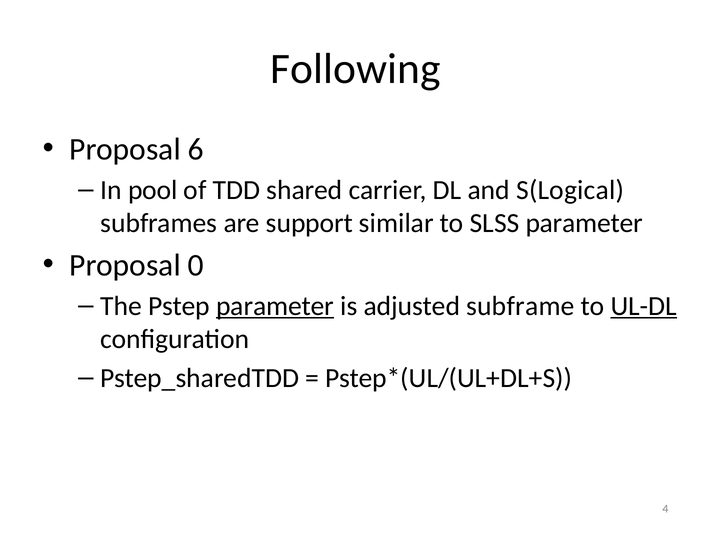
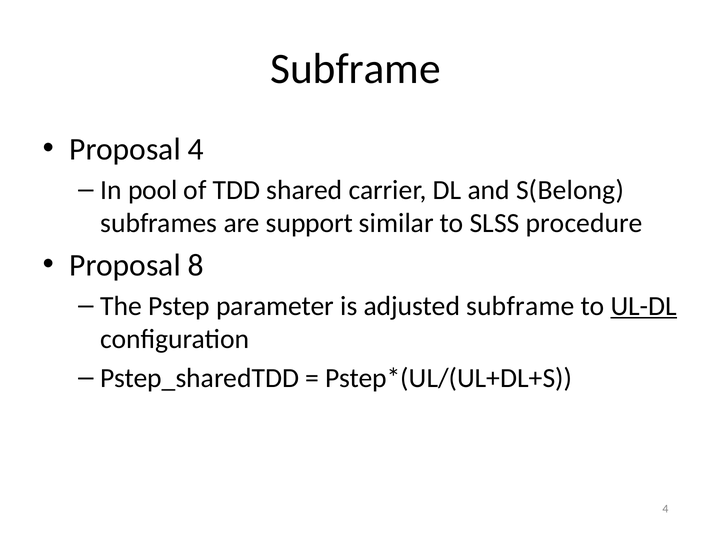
Following at (355, 69): Following -> Subframe
Proposal 6: 6 -> 4
S(Logical: S(Logical -> S(Belong
SLSS parameter: parameter -> procedure
0: 0 -> 8
parameter at (275, 306) underline: present -> none
